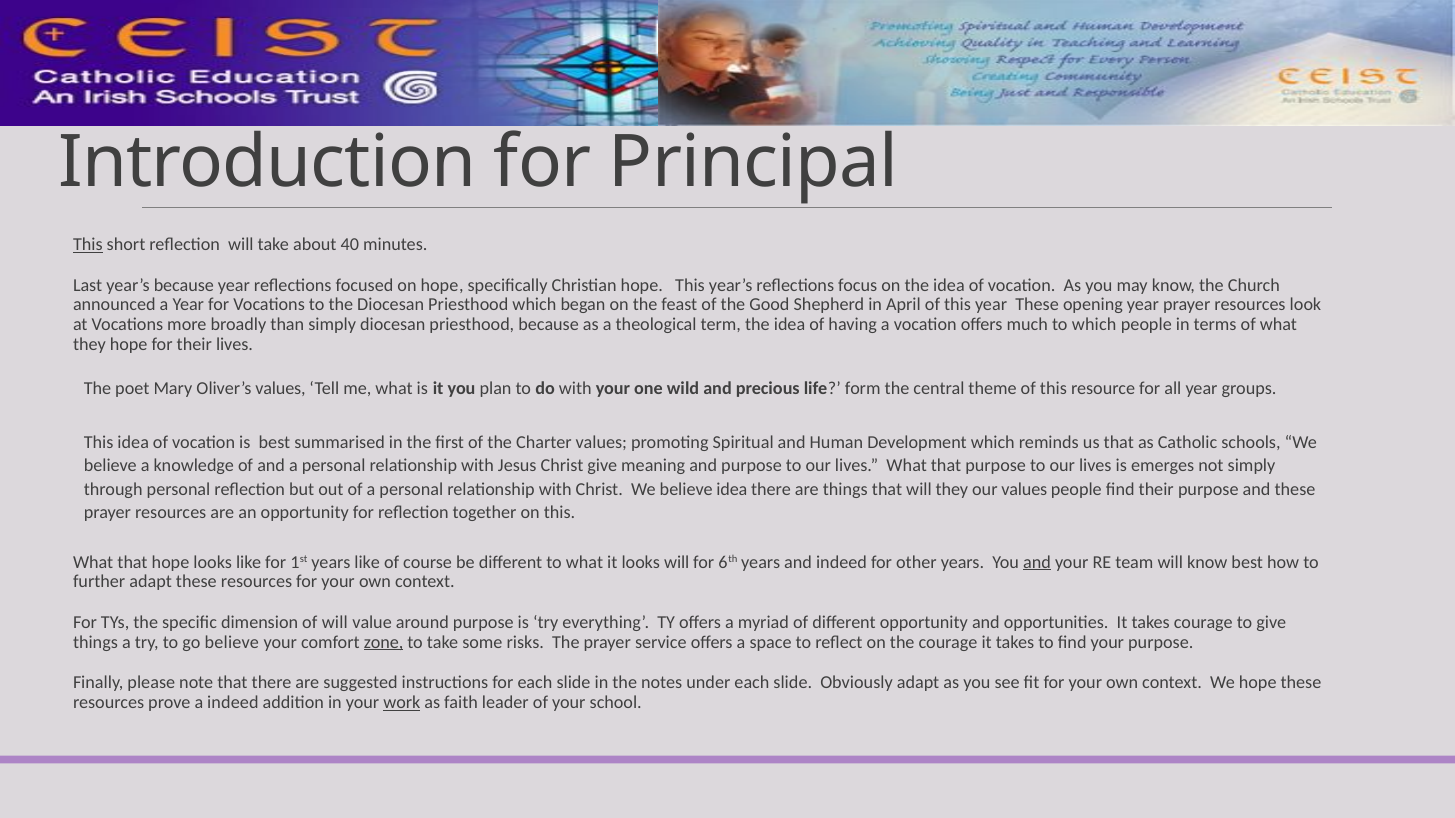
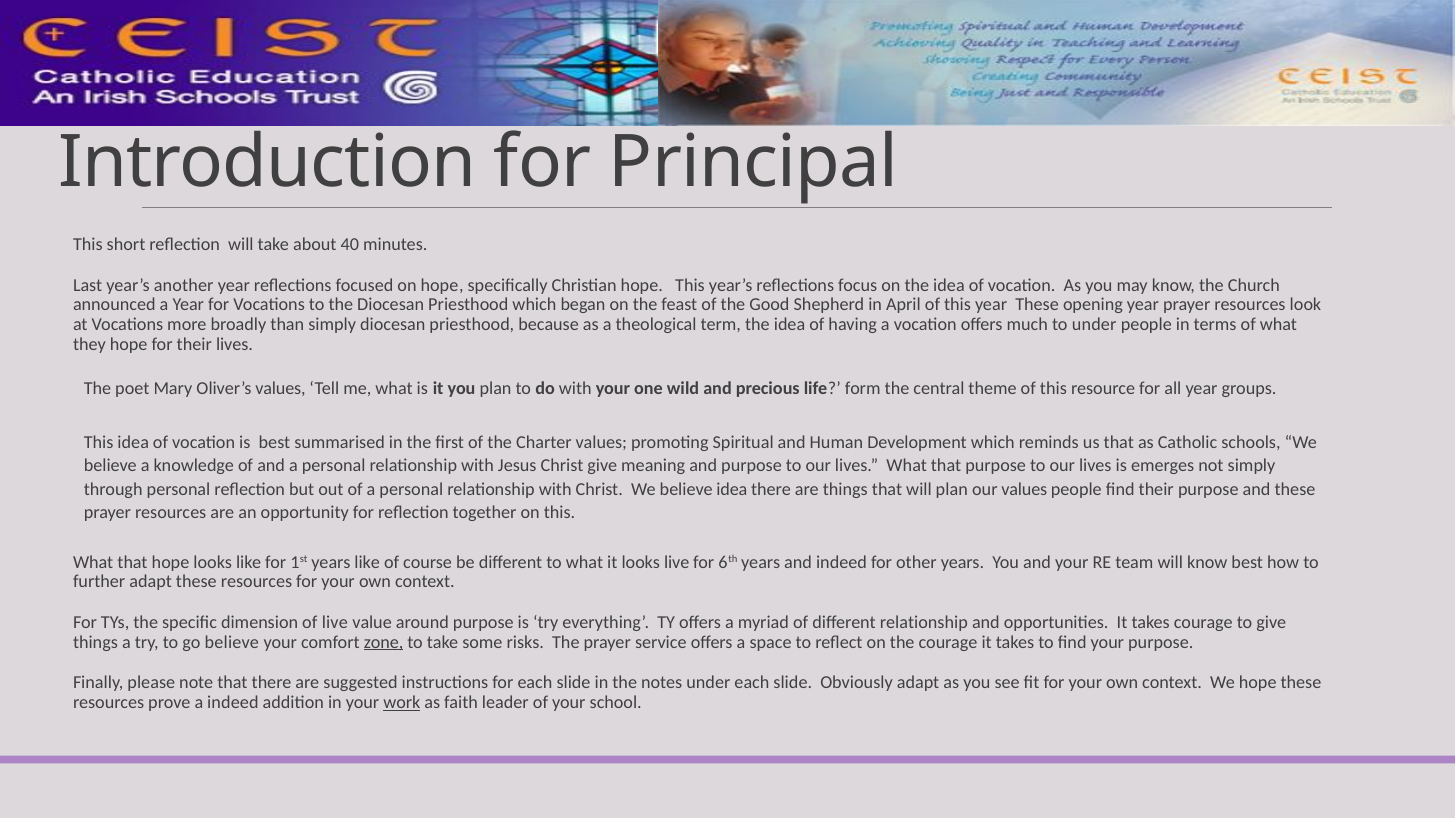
This at (88, 244) underline: present -> none
year’s because: because -> another
to which: which -> under
will they: they -> plan
looks will: will -> live
and at (1037, 562) underline: present -> none
of will: will -> live
different opportunity: opportunity -> relationship
